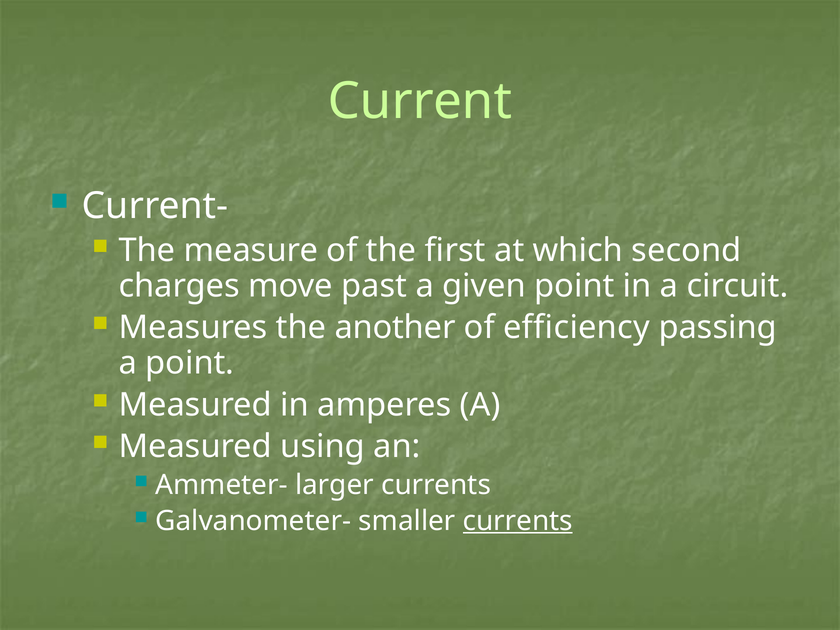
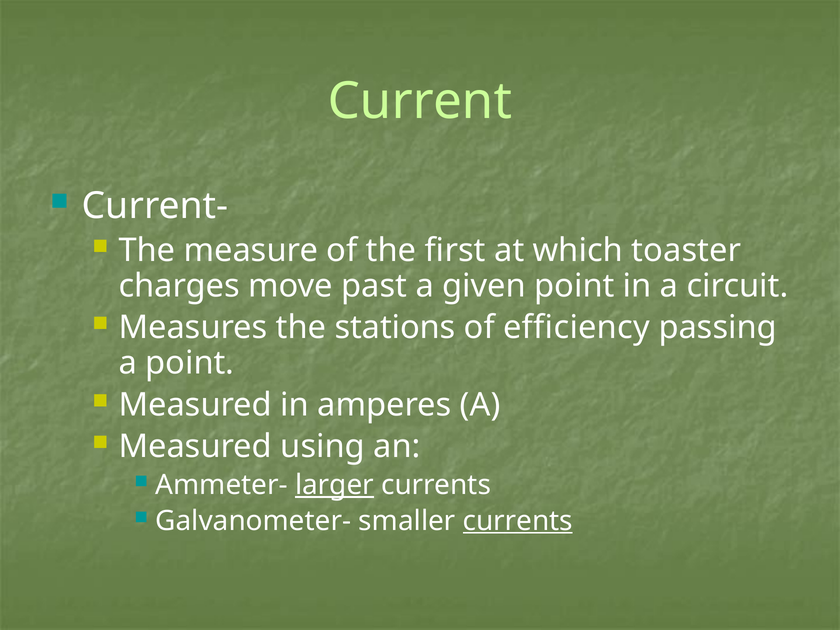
second: second -> toaster
another: another -> stations
larger underline: none -> present
